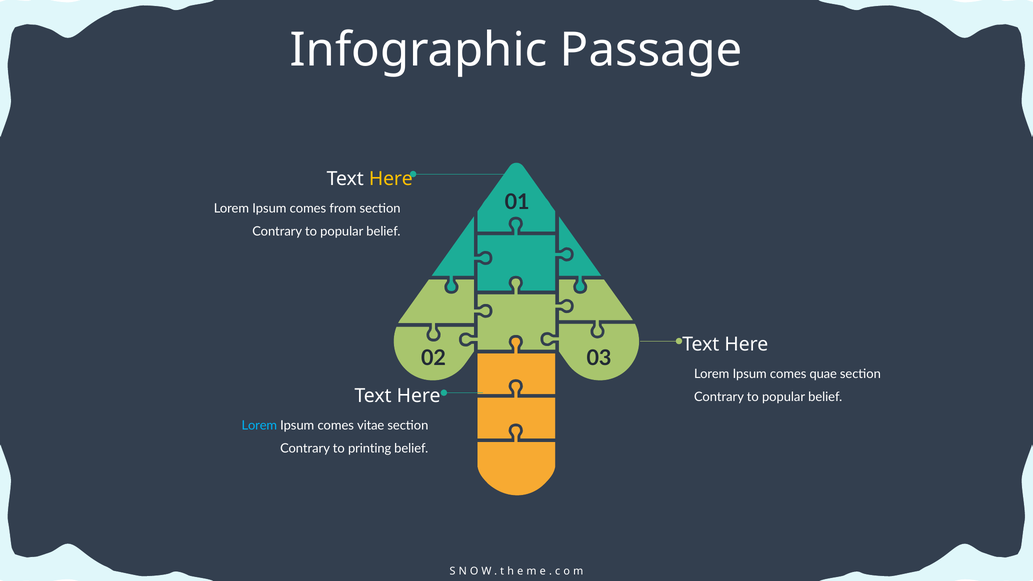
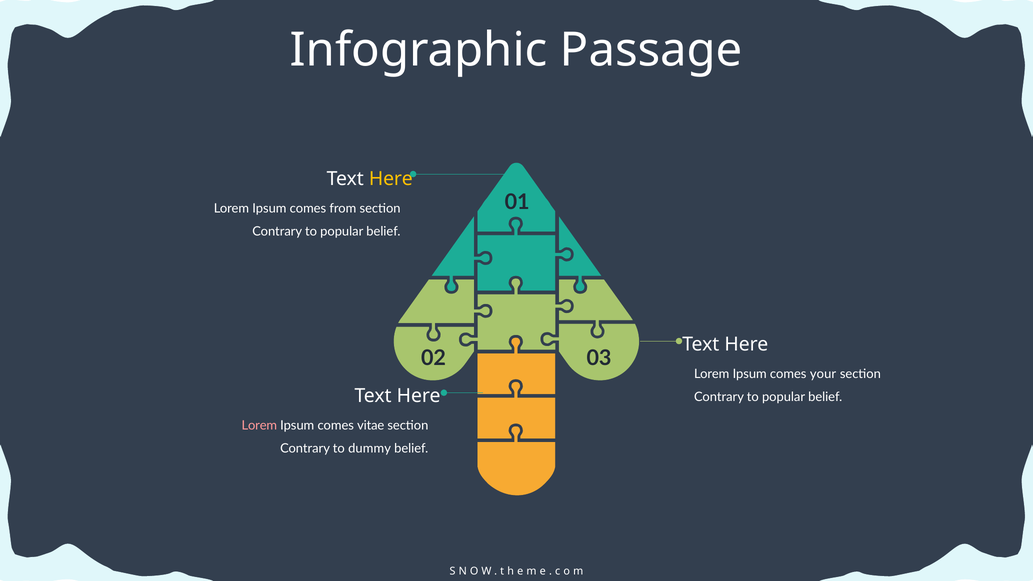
quae: quae -> your
Lorem at (259, 426) colour: light blue -> pink
printing: printing -> dummy
